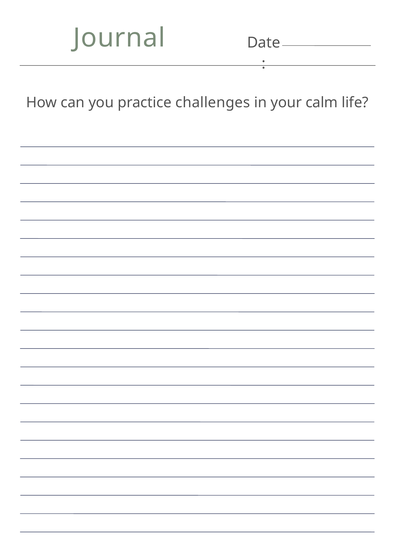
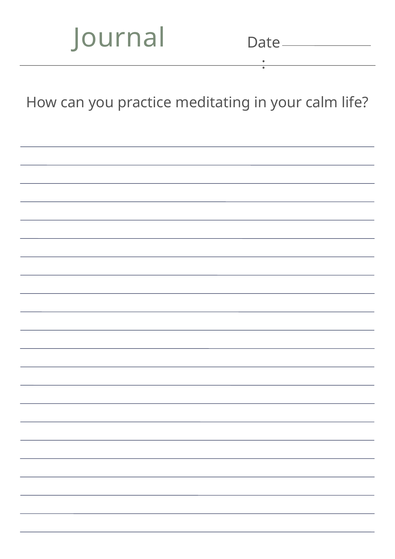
challenges: challenges -> meditating
